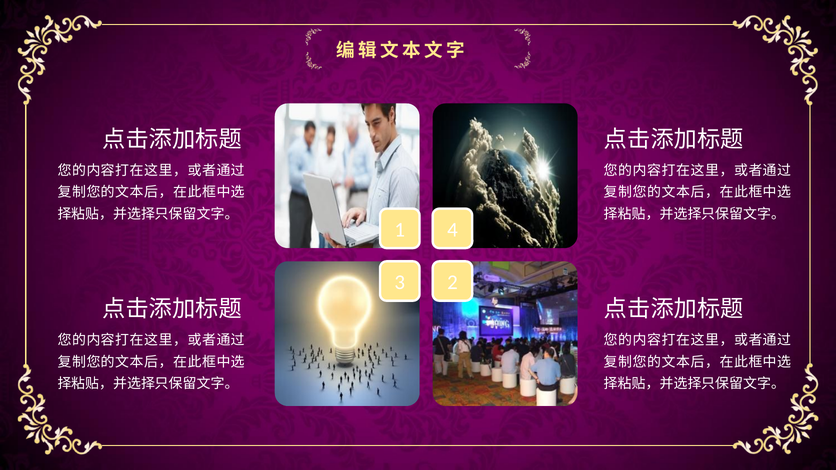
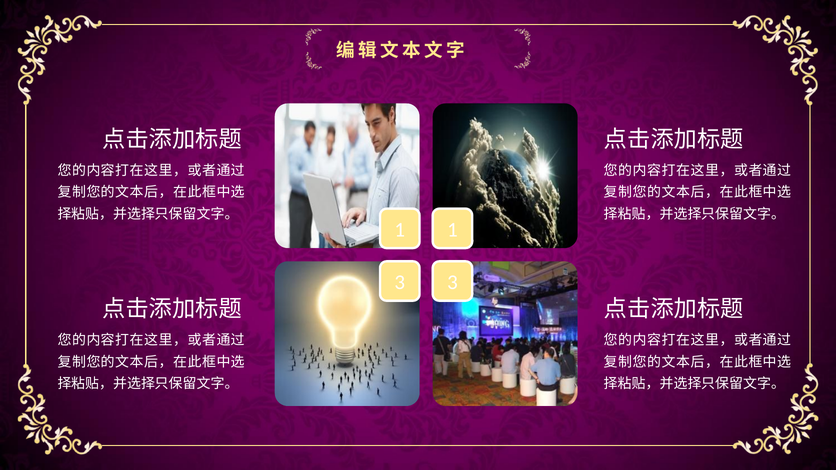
1 4: 4 -> 1
3 2: 2 -> 3
